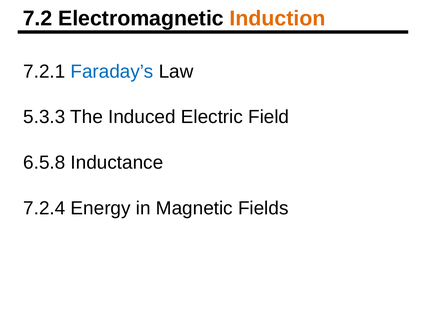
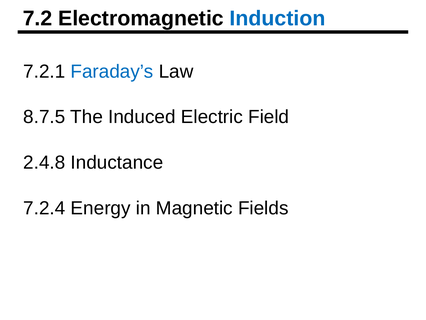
Induction colour: orange -> blue
5.3.3: 5.3.3 -> 8.7.5
6.5.8: 6.5.8 -> 2.4.8
